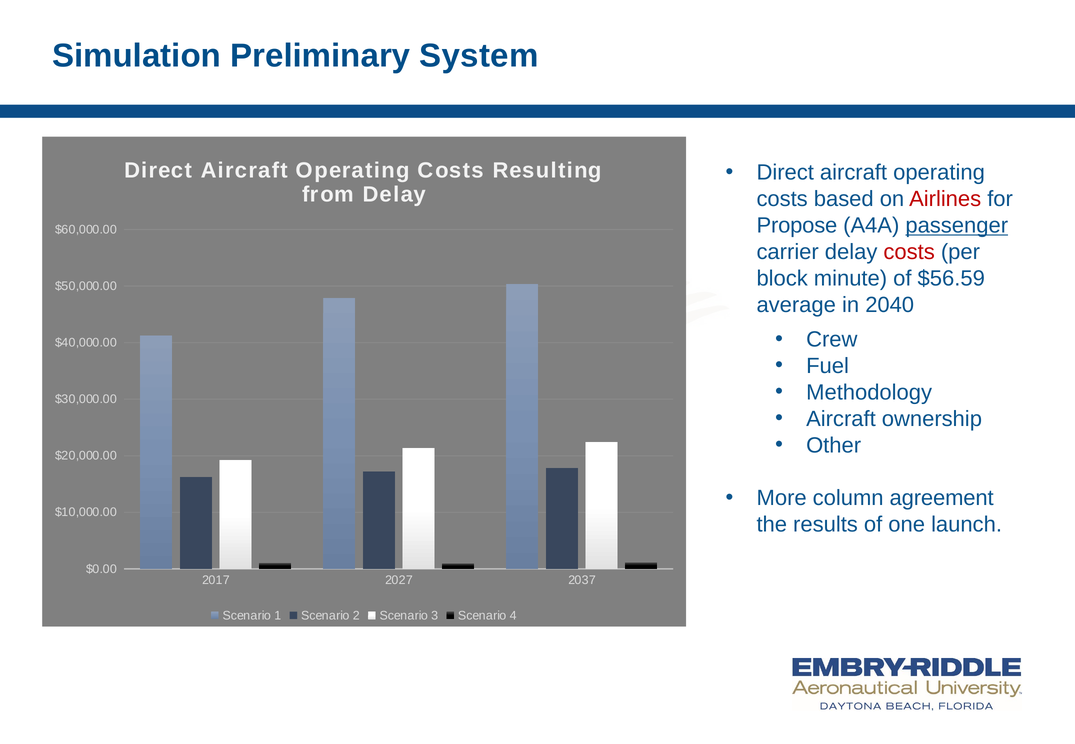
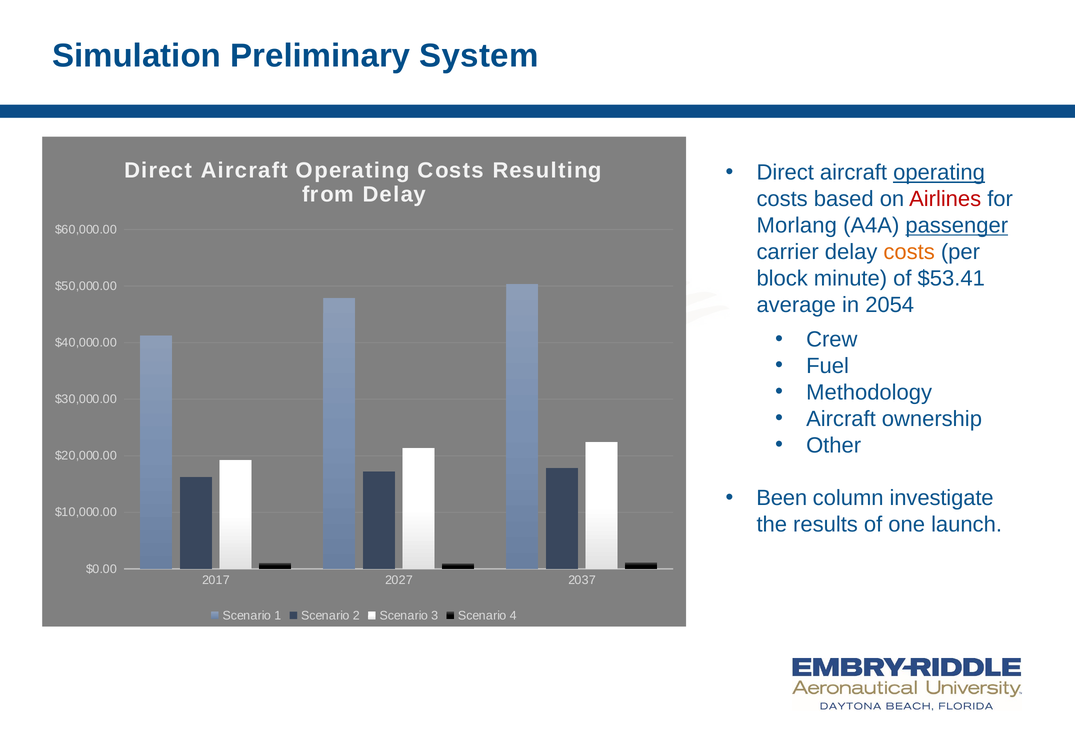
operating at (939, 173) underline: none -> present
Propose: Propose -> Morlang
costs at (909, 252) colour: red -> orange
$56.59: $56.59 -> $53.41
2040: 2040 -> 2054
More: More -> Been
agreement: agreement -> investigate
